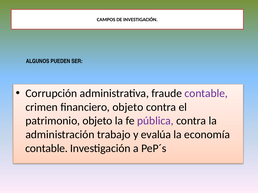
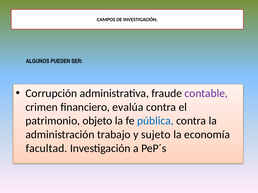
financiero objeto: objeto -> evalúa
pública colour: purple -> blue
evalúa: evalúa -> sujeto
contable at (47, 149): contable -> facultad
